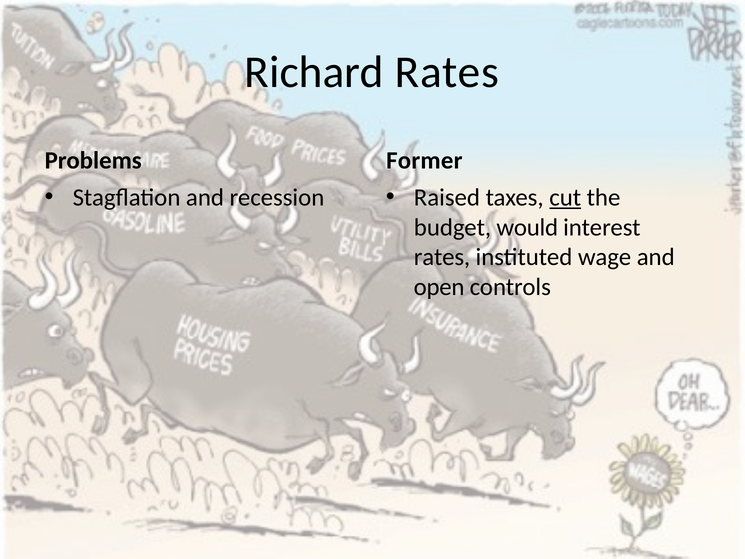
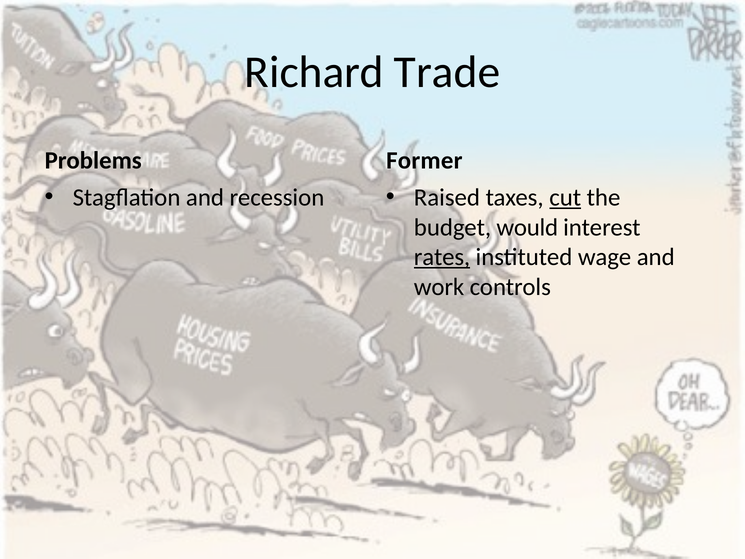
Richard Rates: Rates -> Trade
rates at (442, 257) underline: none -> present
open: open -> work
